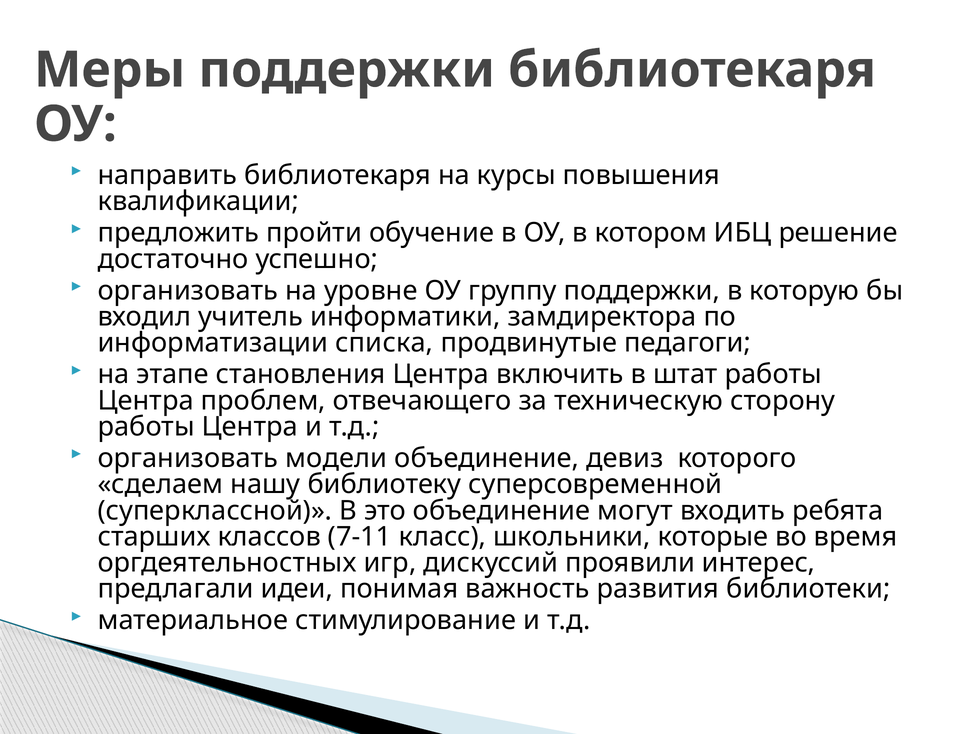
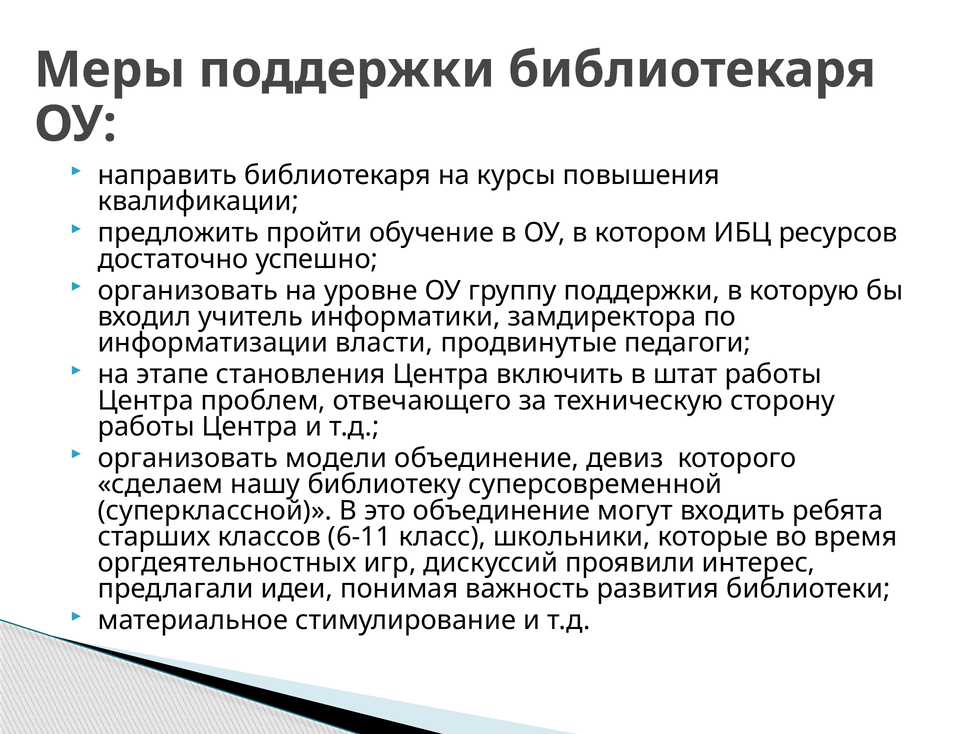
решение: решение -> ресурсов
списка: списка -> власти
7-11: 7-11 -> 6-11
